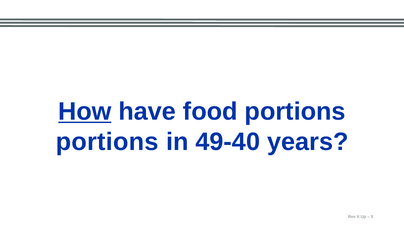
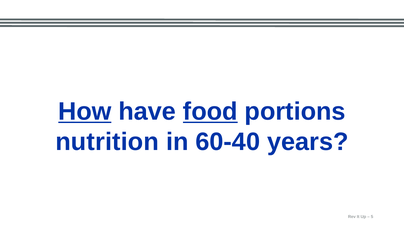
food underline: none -> present
portions at (107, 142): portions -> nutrition
49-40: 49-40 -> 60-40
